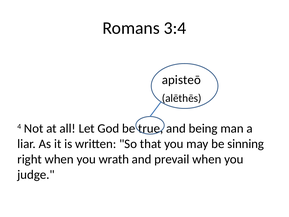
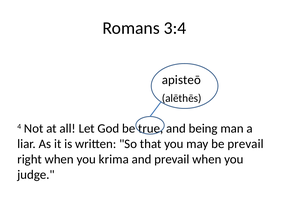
be sinning: sinning -> prevail
wrath: wrath -> krima
